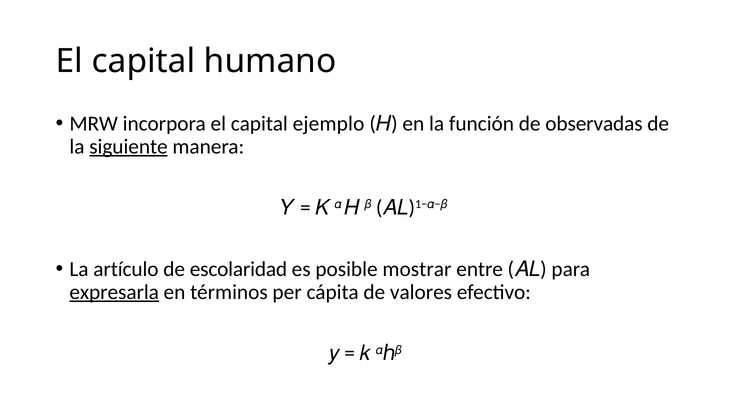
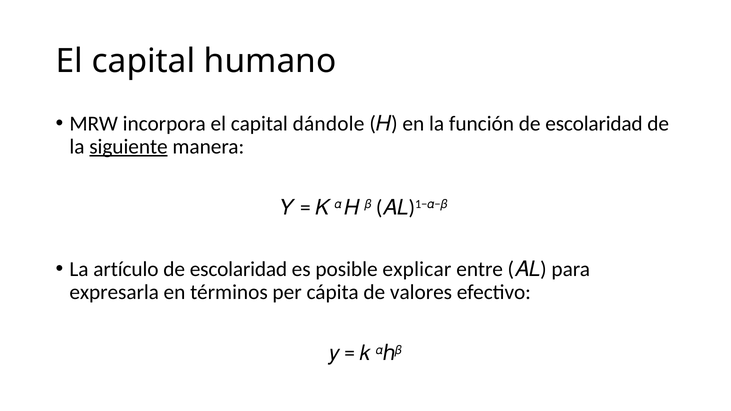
ejemplo: ejemplo -> dándole
función de observadas: observadas -> escolaridad
mostrar: mostrar -> explicar
expresarla underline: present -> none
